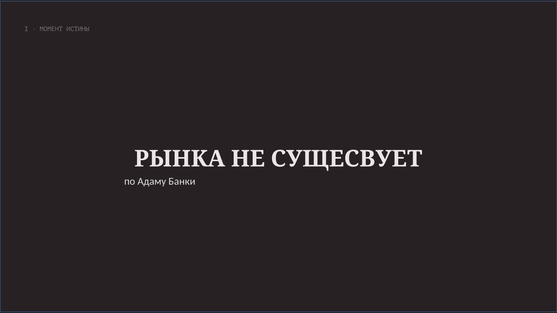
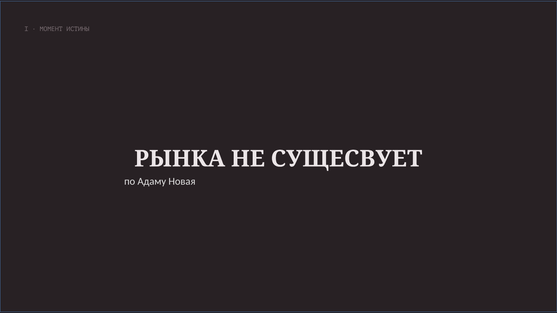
Банки: Банки -> Новая
